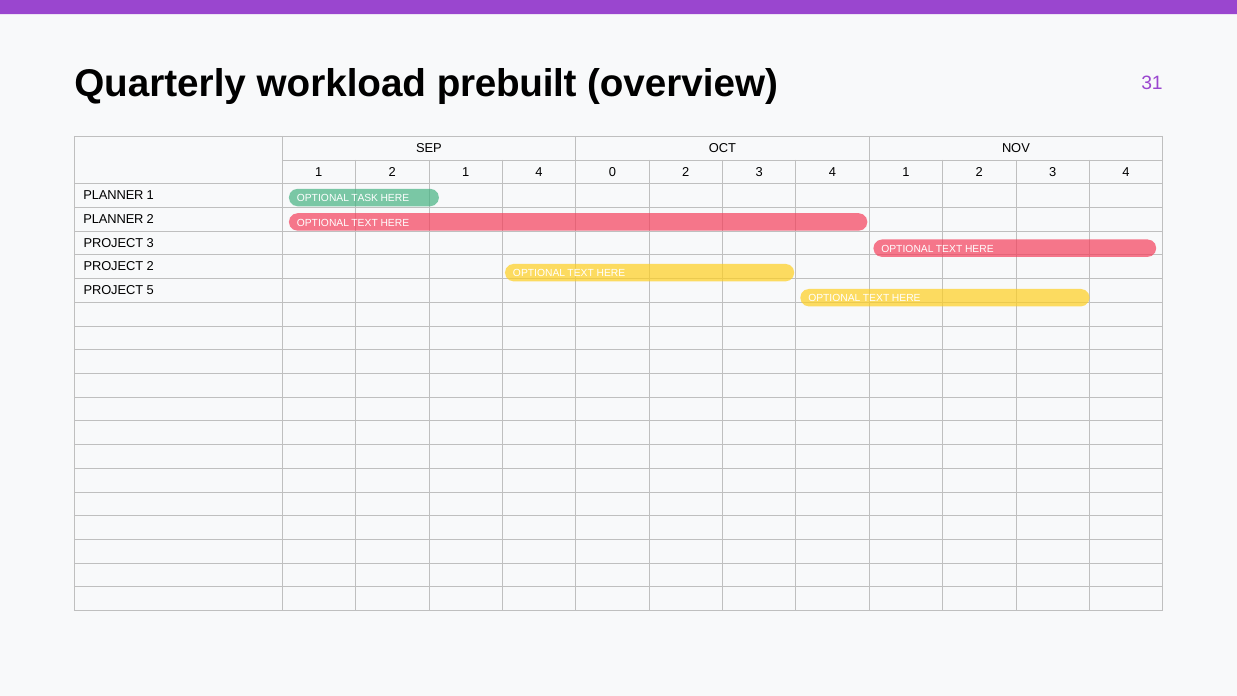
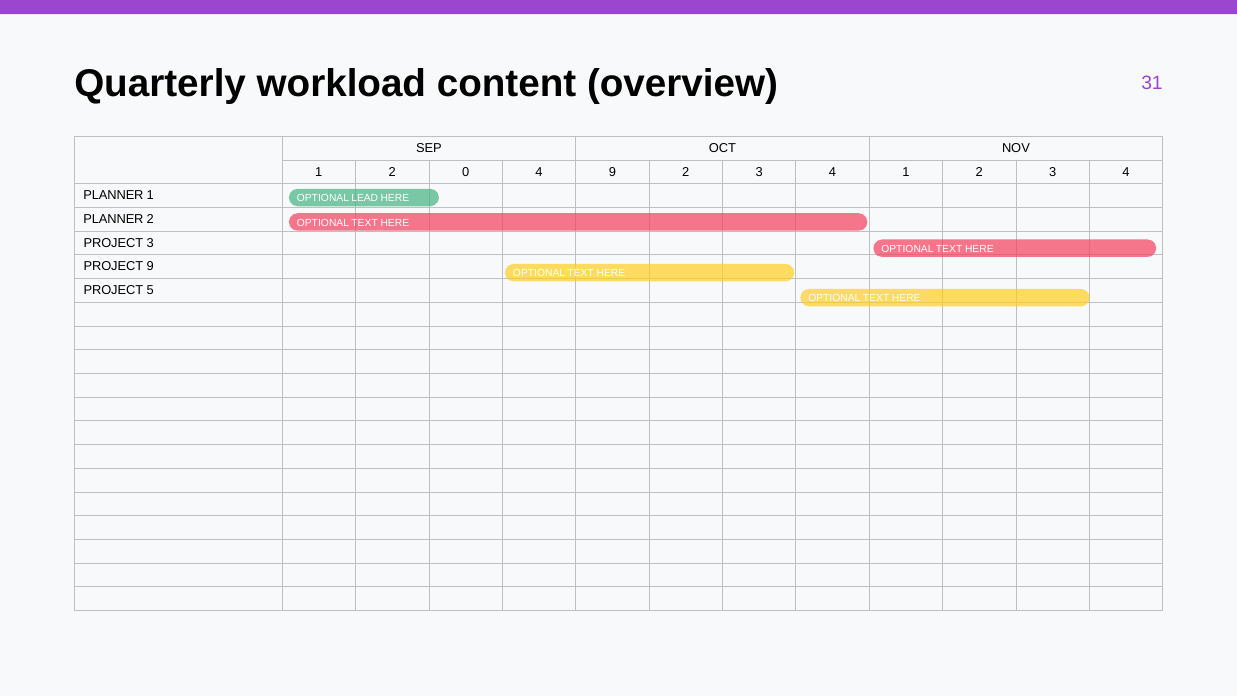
prebuilt: prebuilt -> content
2 1: 1 -> 0
4 0: 0 -> 9
TASK: TASK -> LEAD
PROJECT 2: 2 -> 9
